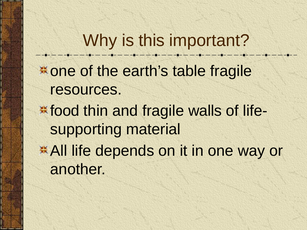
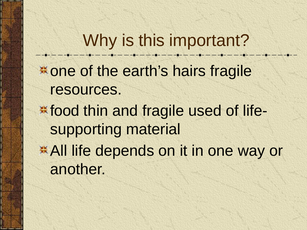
table: table -> hairs
walls: walls -> used
